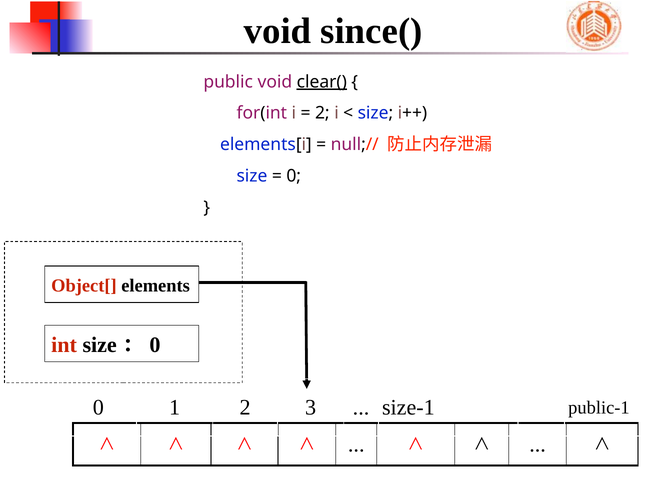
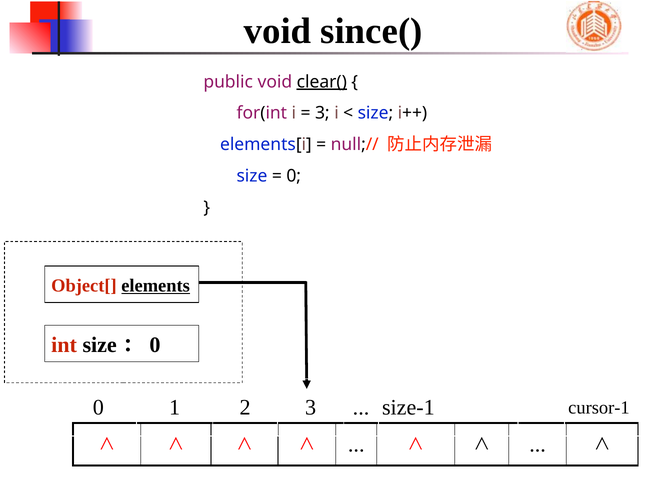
2 at (322, 113): 2 -> 3
elements underline: none -> present
public-1: public-1 -> cursor-1
